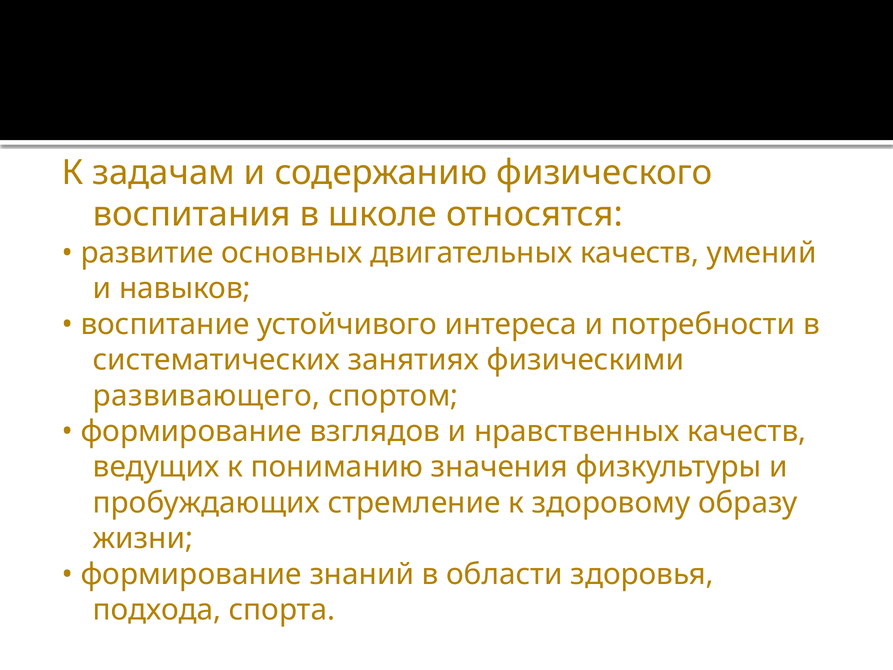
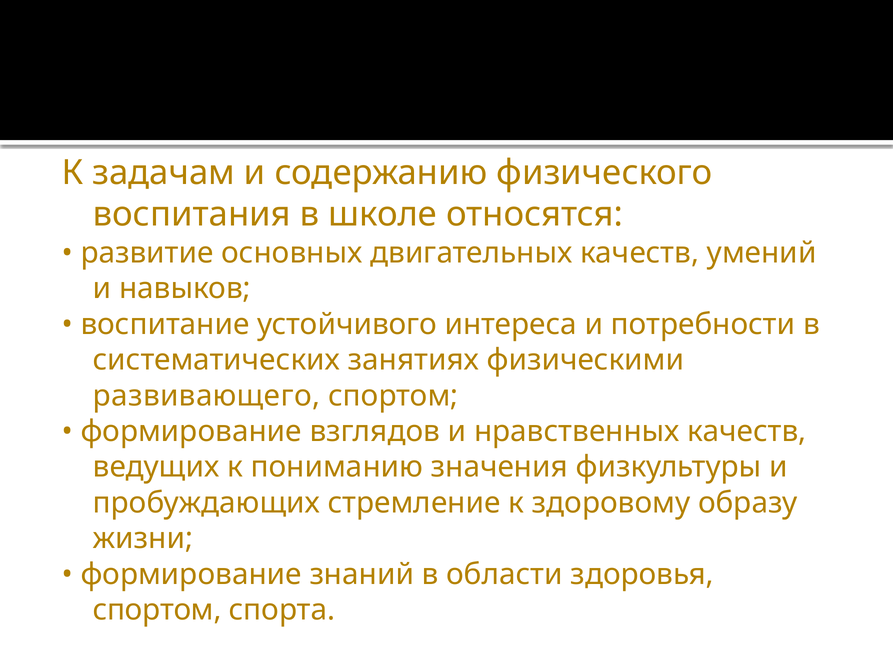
подхода at (157, 610): подхода -> спортом
